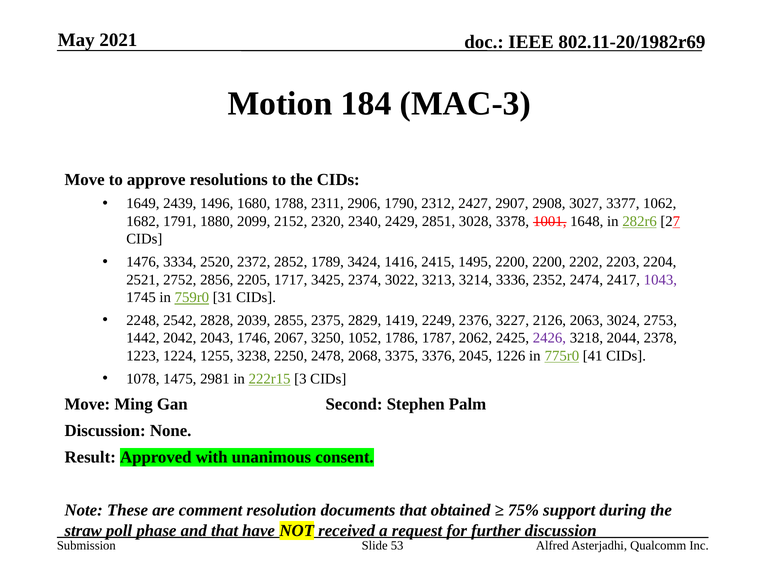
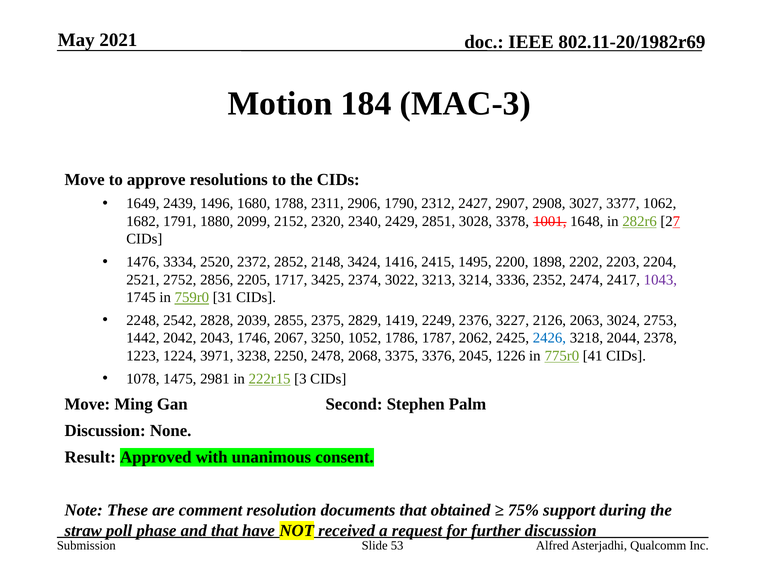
1789: 1789 -> 2148
2200 2200: 2200 -> 1898
2426 colour: purple -> blue
1255: 1255 -> 3971
